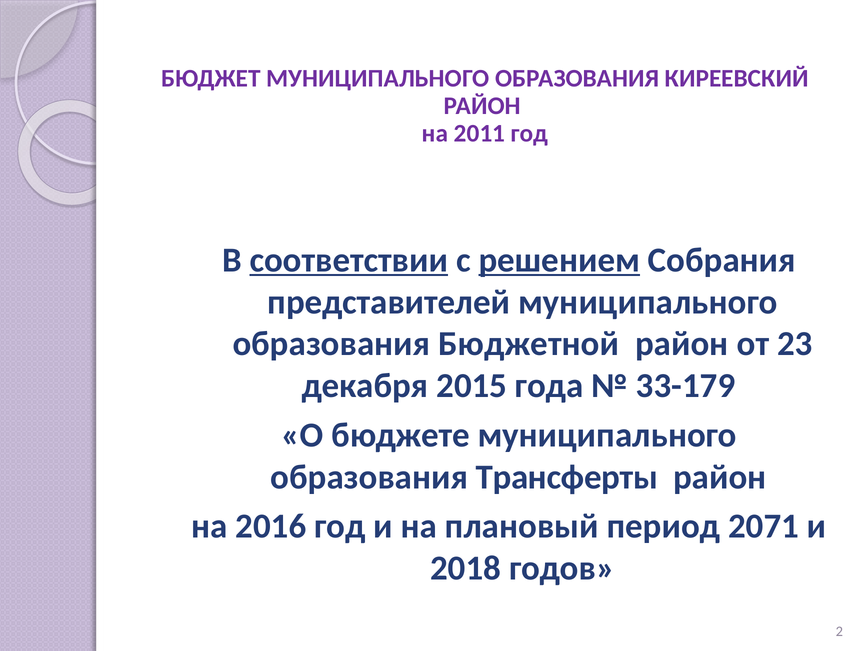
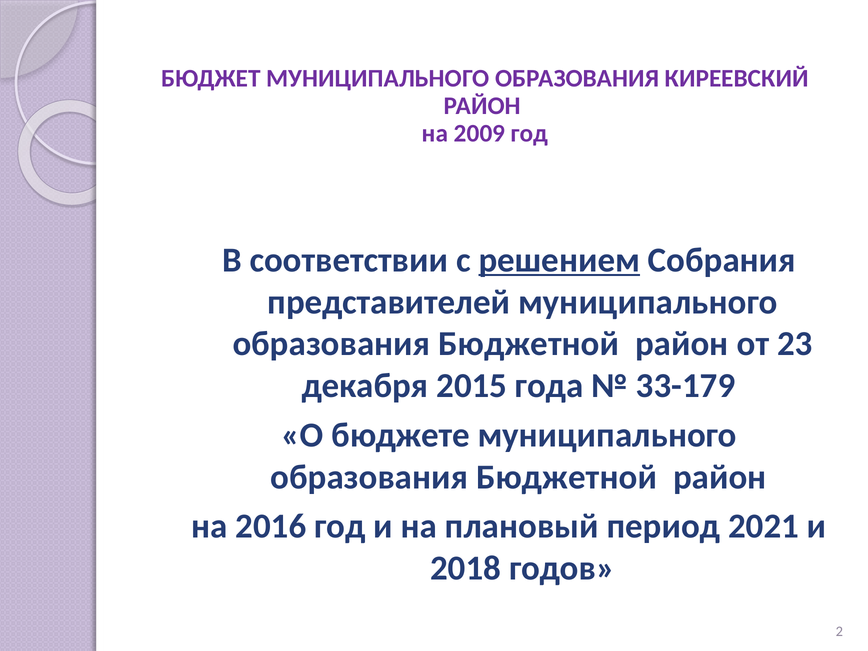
2011: 2011 -> 2009
соответствии underline: present -> none
Трансферты at (567, 477): Трансферты -> Бюджетной
2071: 2071 -> 2021
